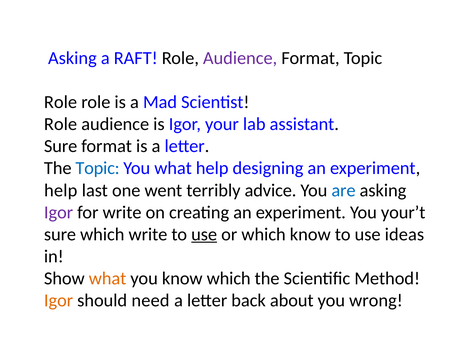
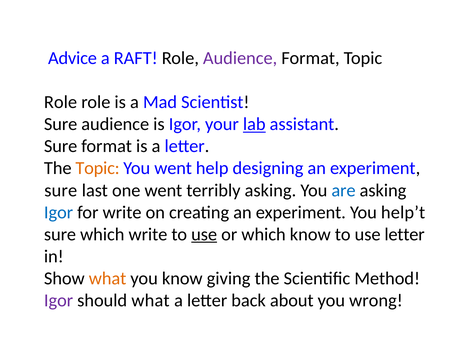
Asking at (72, 58): Asking -> Advice
Role at (61, 124): Role -> Sure
lab underline: none -> present
Topic at (98, 168) colour: blue -> orange
You what: what -> went
help at (61, 190): help -> sure
terribly advice: advice -> asking
Igor at (59, 212) colour: purple -> blue
your’t: your’t -> help’t
use ideas: ideas -> letter
know which: which -> giving
Igor at (59, 300) colour: orange -> purple
should need: need -> what
